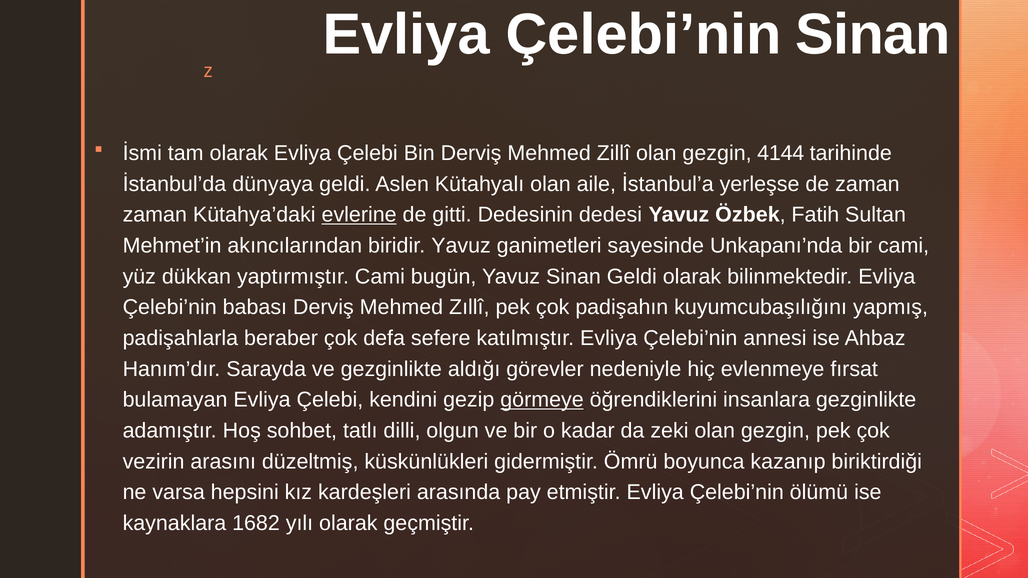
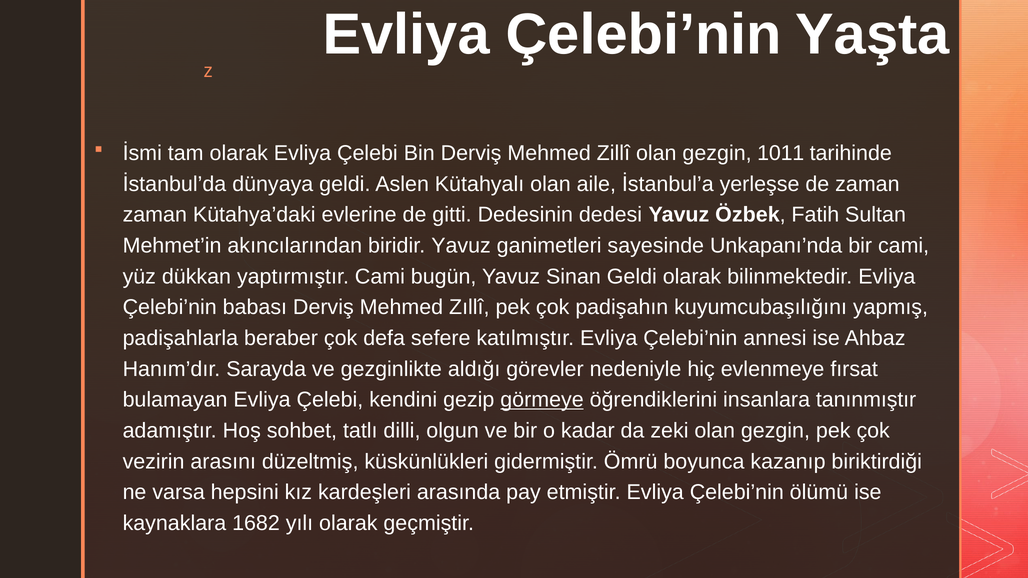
Çelebi’nin Sinan: Sinan -> Yaşta
4144: 4144 -> 1011
evlerine underline: present -> none
insanlara gezginlikte: gezginlikte -> tanınmıştır
